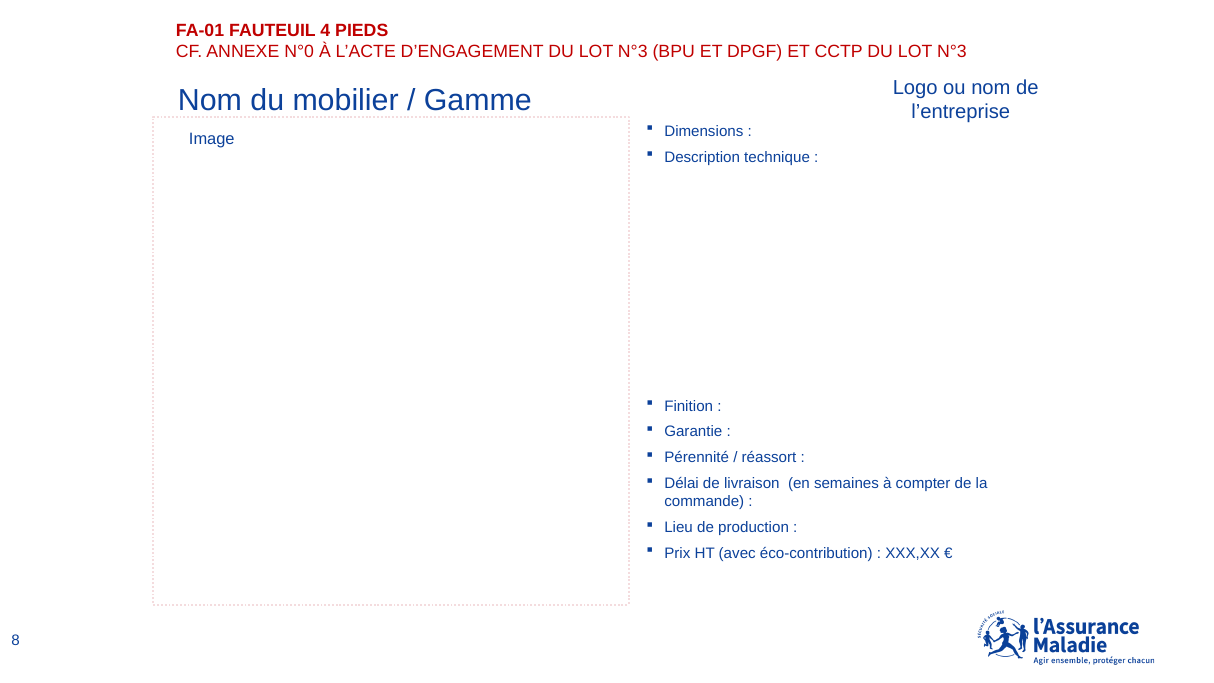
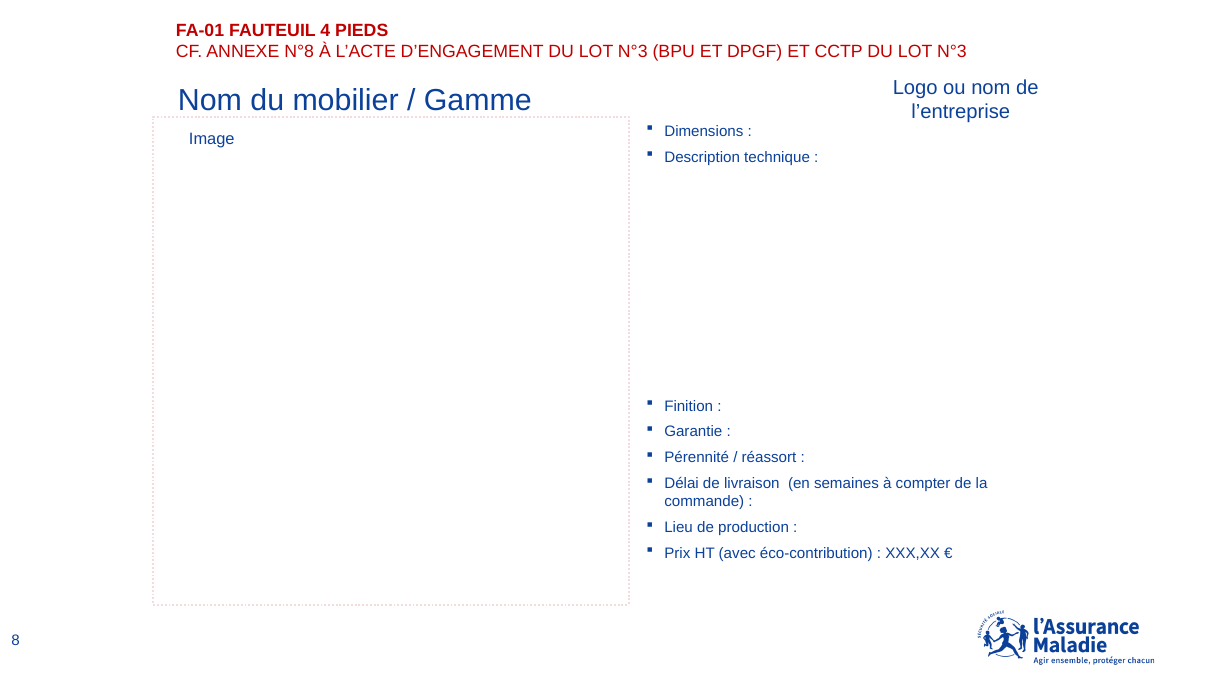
N°0: N°0 -> N°8
